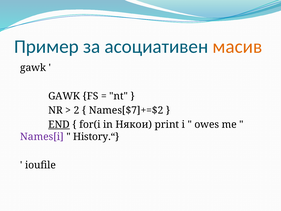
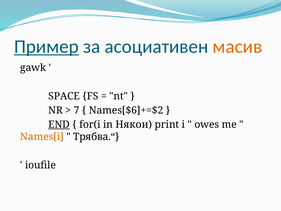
Пример underline: none -> present
GAWK at (64, 96): GAWK -> SPACE
2: 2 -> 7
Names[$7]+=$2: Names[$7]+=$2 -> Names[$6]+=$2
Names[i colour: purple -> orange
History.“: History.“ -> Трябва.“
